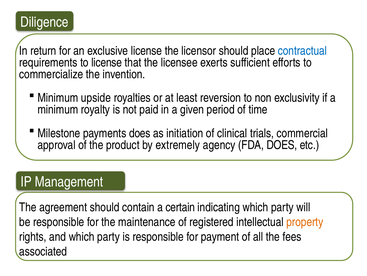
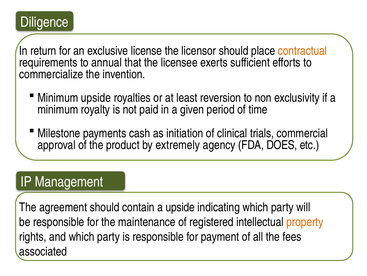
contractual colour: blue -> orange
to license: license -> annual
payments does: does -> cash
a certain: certain -> upside
